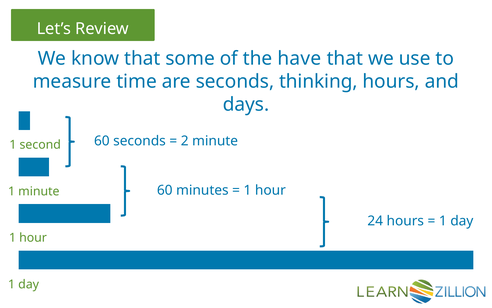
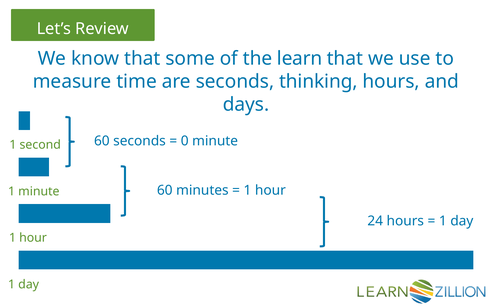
have: have -> learn
2: 2 -> 0
